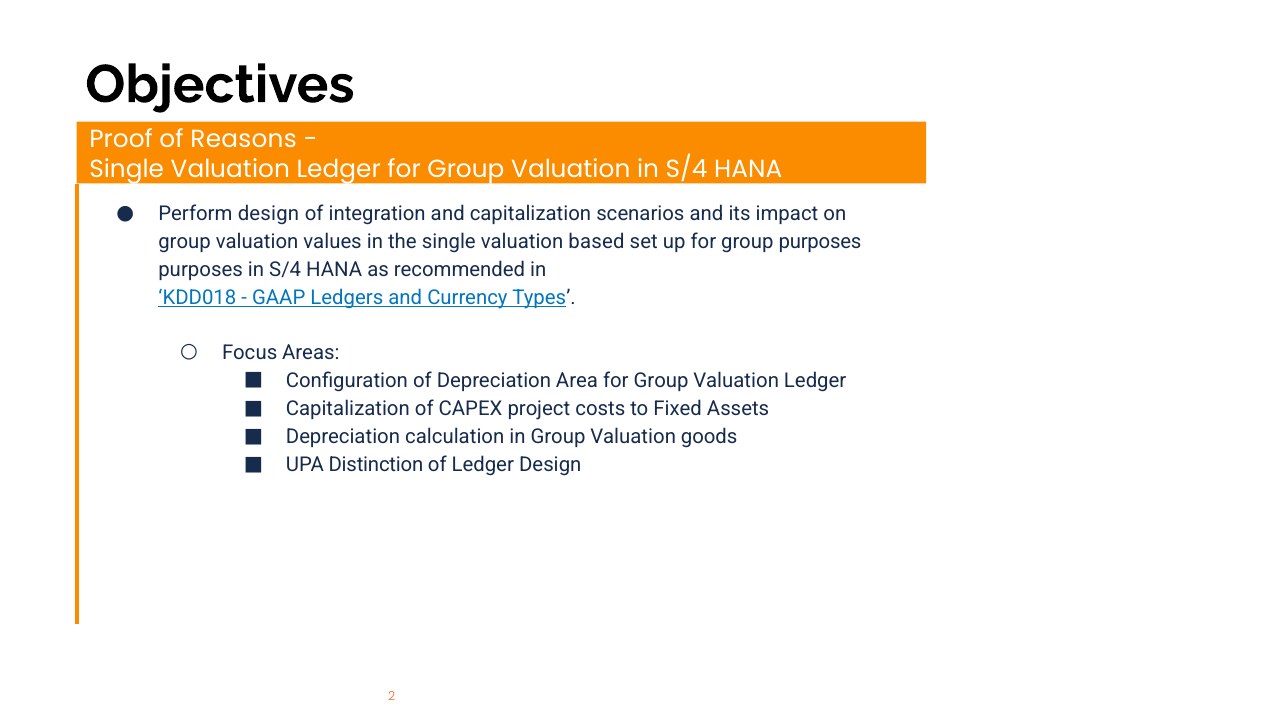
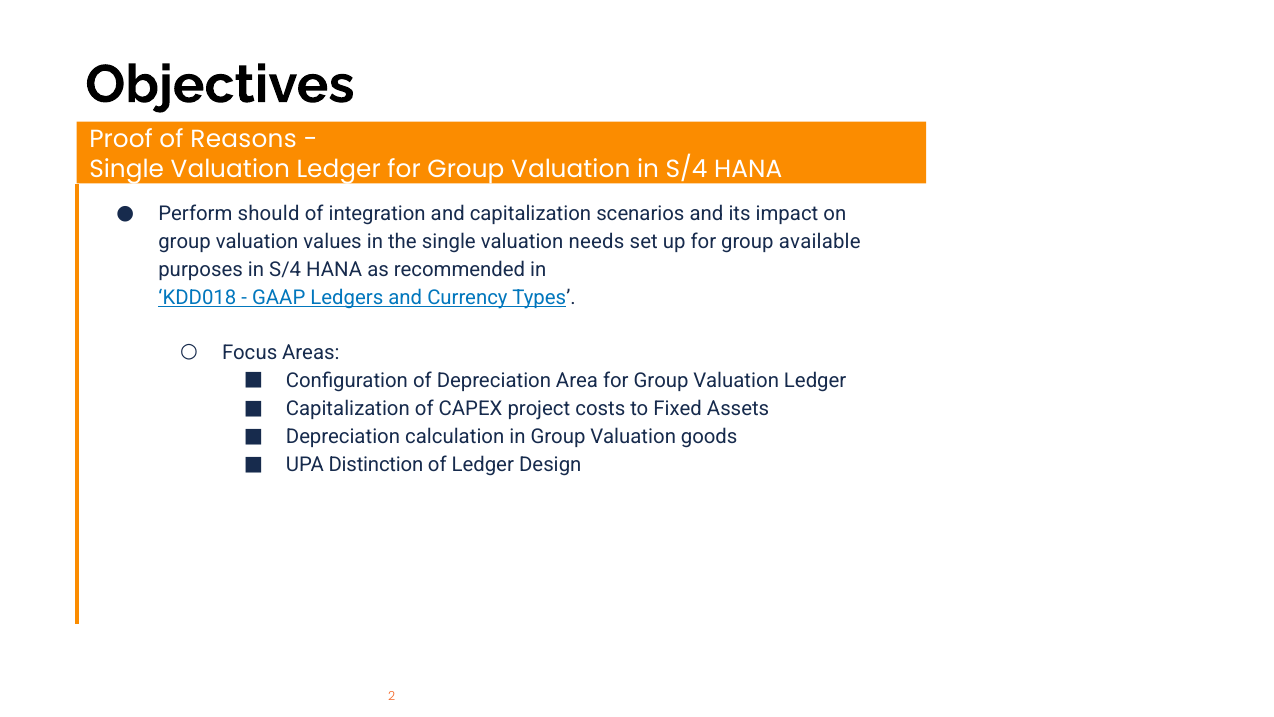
Perform design: design -> should
based: based -> needs
group purposes: purposes -> available
